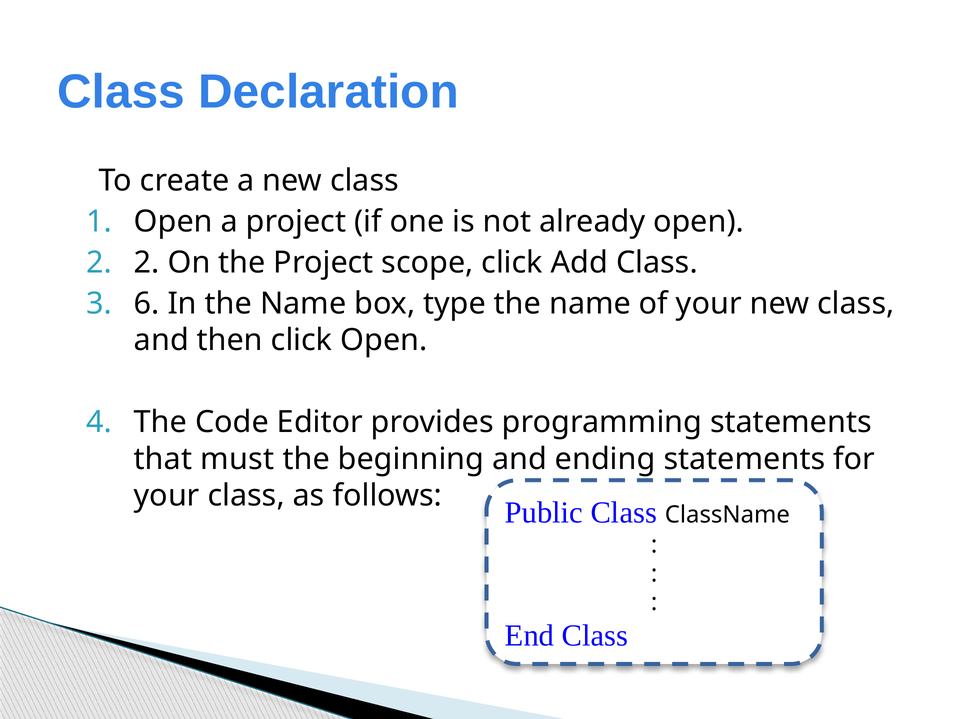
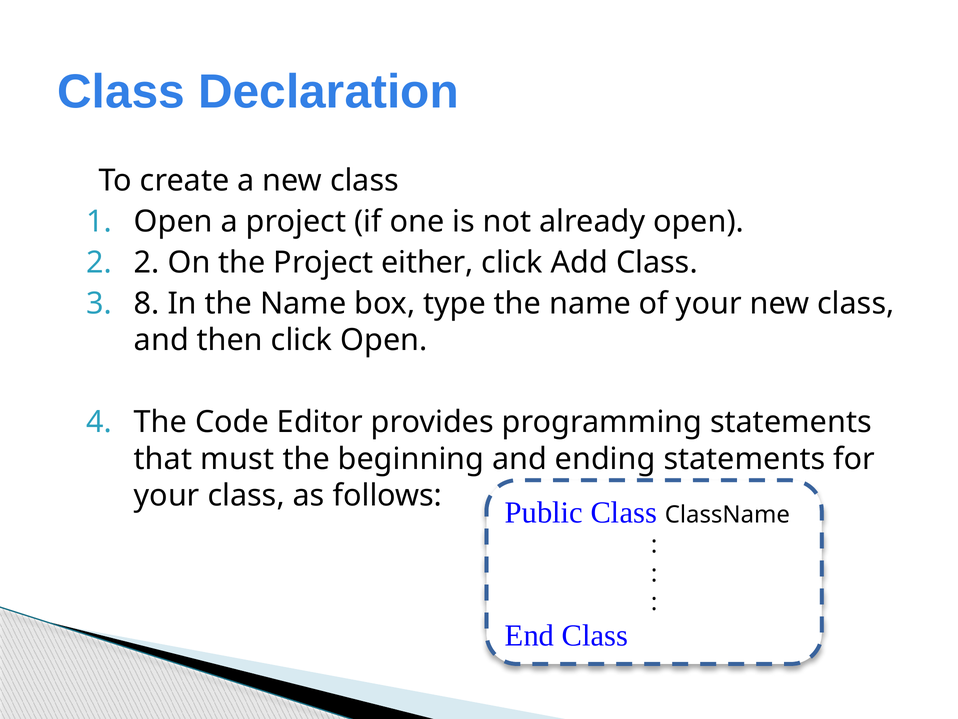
scope: scope -> either
6: 6 -> 8
